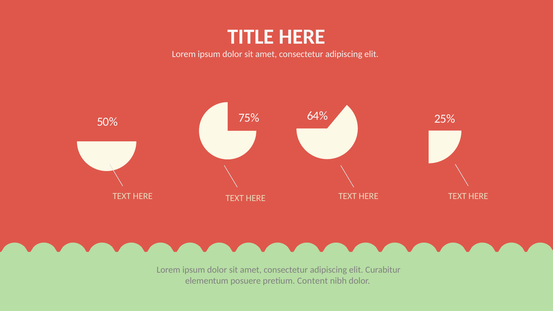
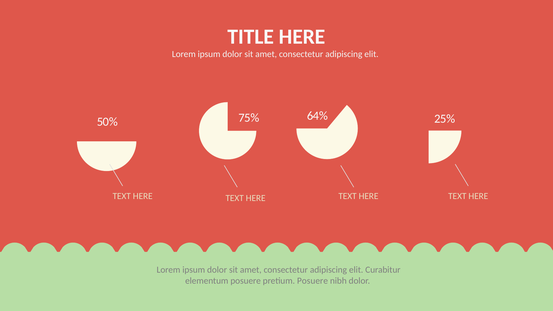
pretium Content: Content -> Posuere
